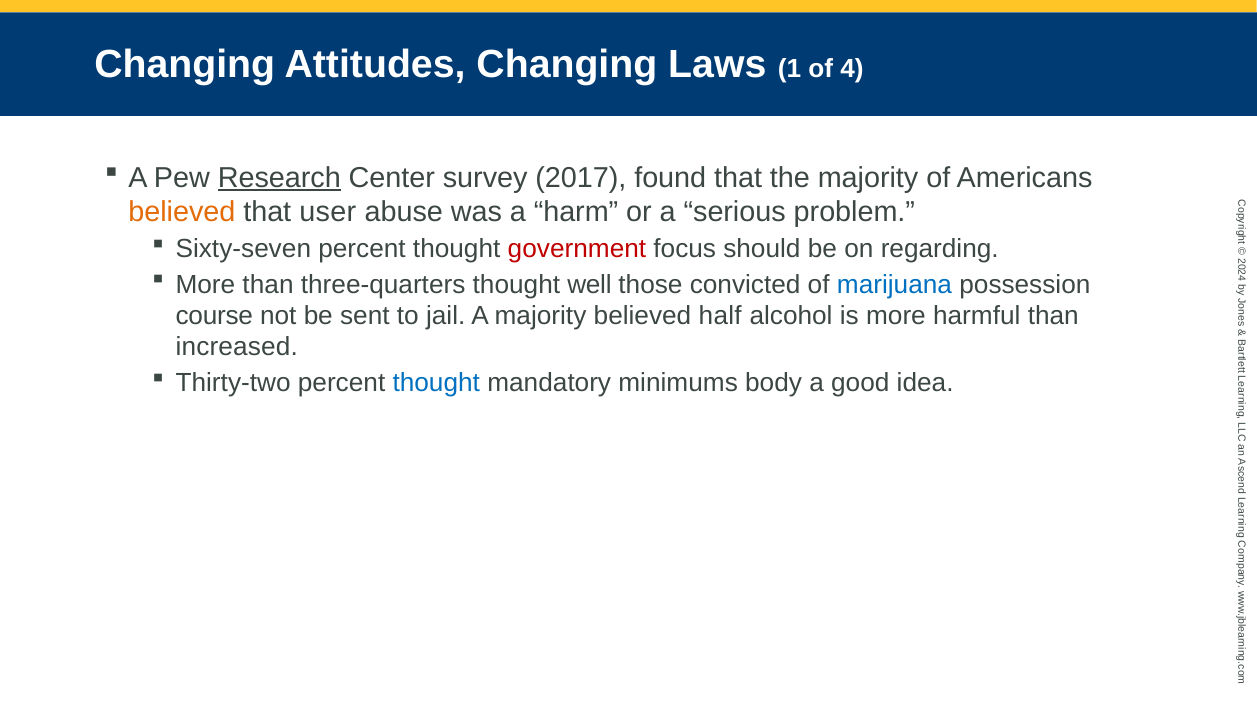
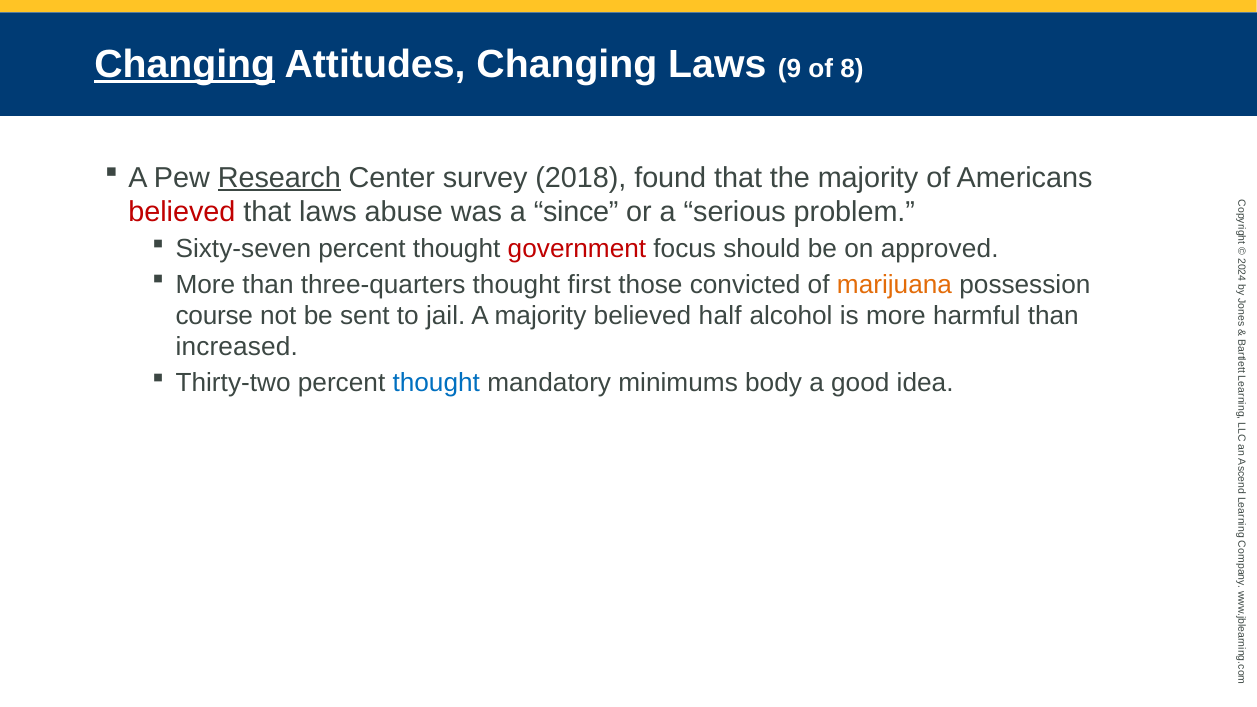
Changing at (185, 65) underline: none -> present
1: 1 -> 9
of 4: 4 -> 8
2017: 2017 -> 2018
believed at (182, 212) colour: orange -> red
that user: user -> laws
harm: harm -> since
regarding: regarding -> approved
well: well -> first
marijuana colour: blue -> orange
